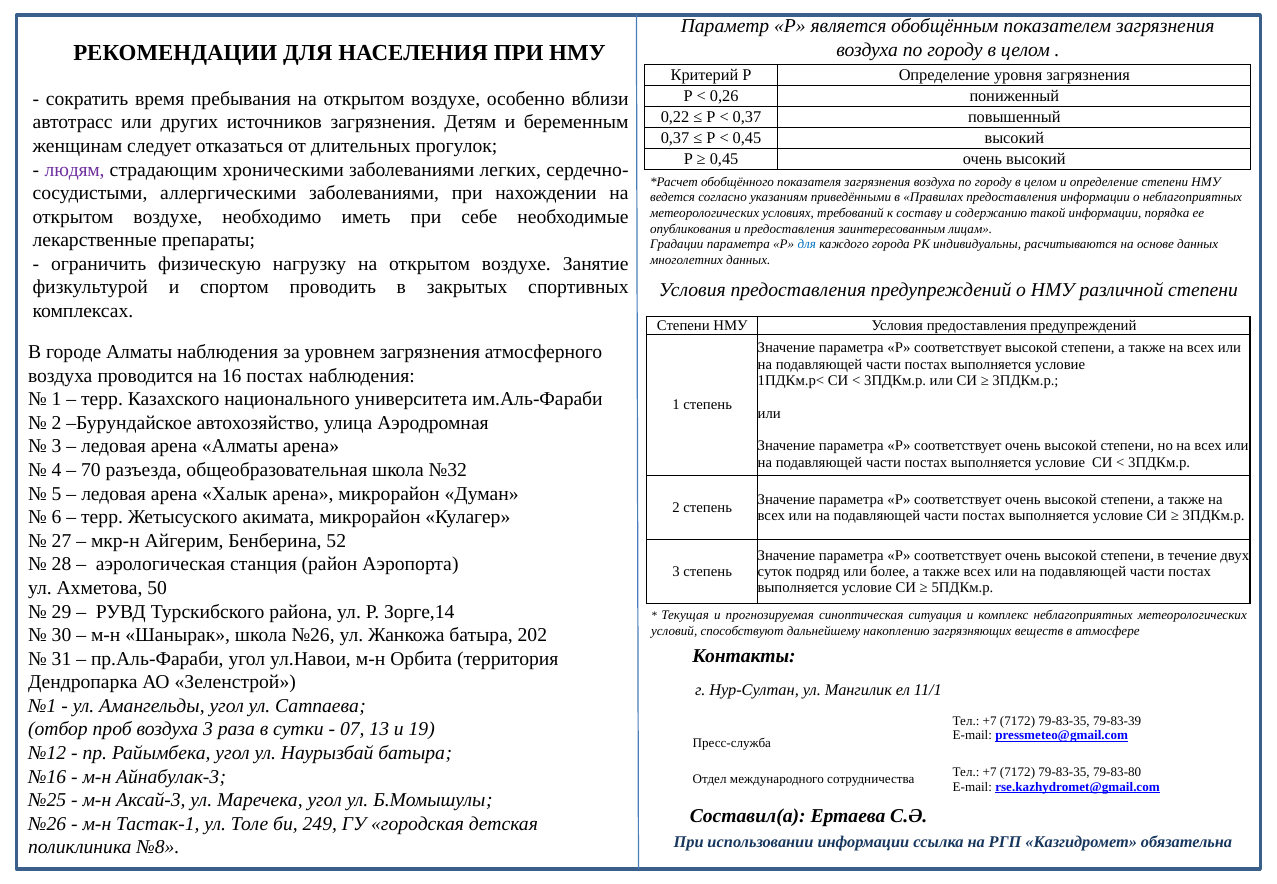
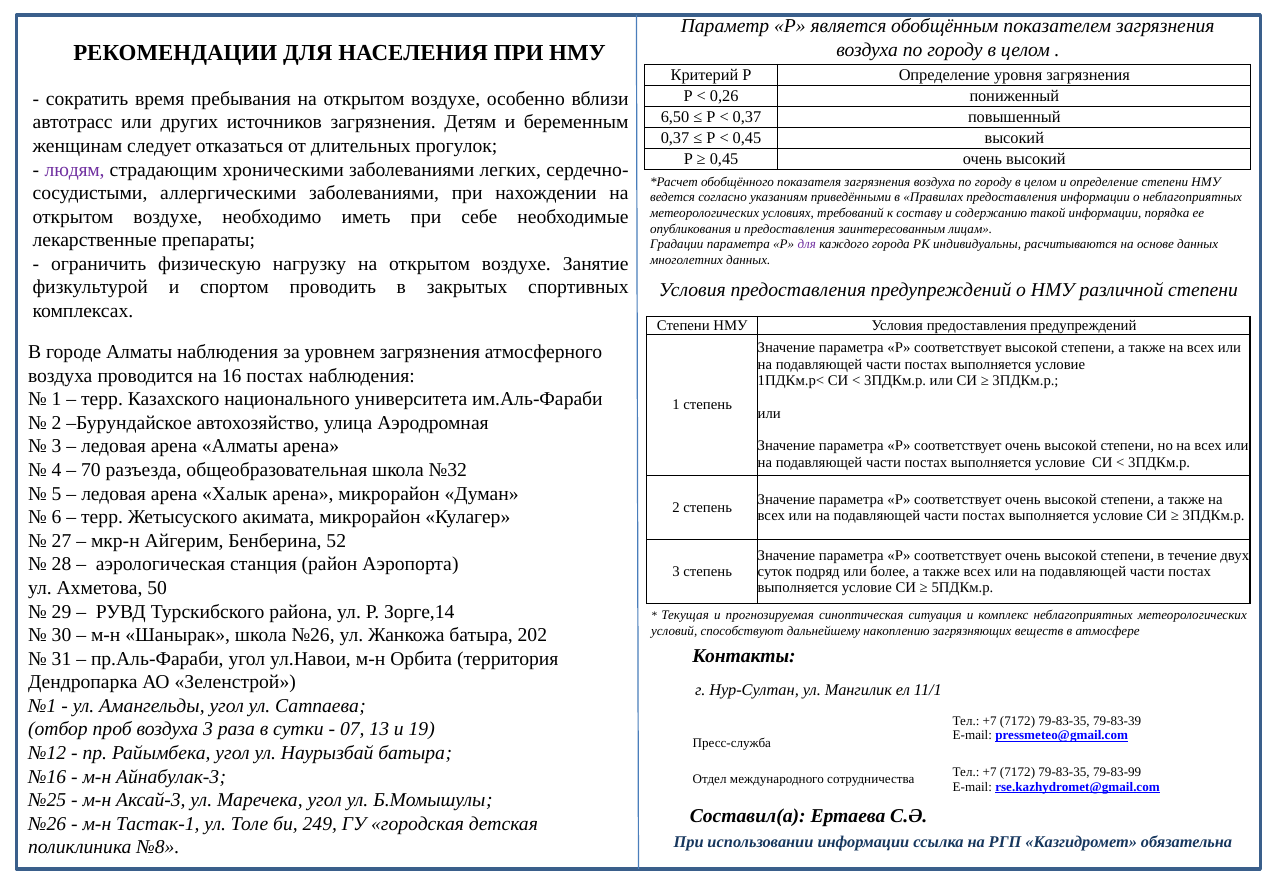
0,22: 0,22 -> 6,50
для at (807, 245) colour: blue -> purple
79-83-80: 79-83-80 -> 79-83-99
